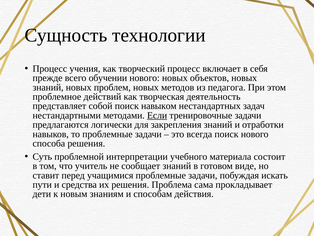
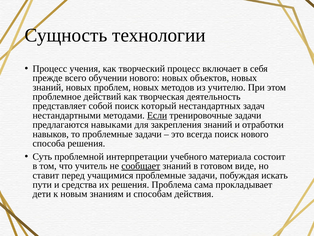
педагога: педагога -> учителю
навыком: навыком -> который
логически: логически -> навыками
сообщает underline: none -> present
